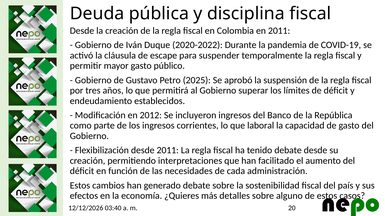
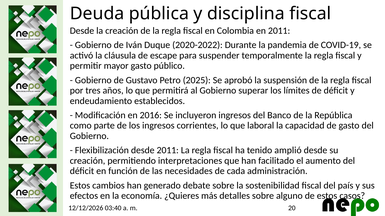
2012: 2012 -> 2016
tenido debate: debate -> amplió
